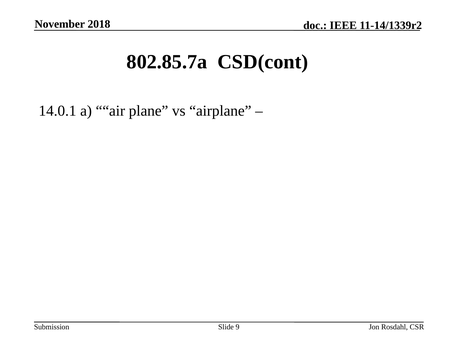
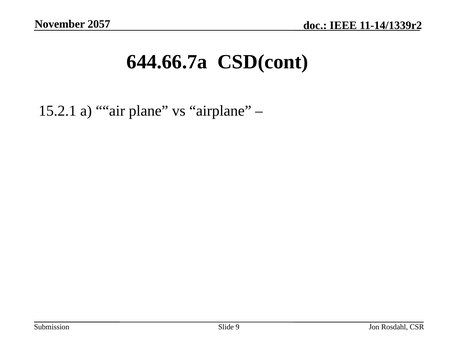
2018: 2018 -> 2057
802.85.7a: 802.85.7a -> 644.66.7a
14.0.1: 14.0.1 -> 15.2.1
